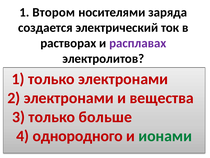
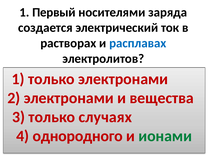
Втором: Втором -> Первый
расплавах colour: purple -> blue
больше: больше -> случаях
